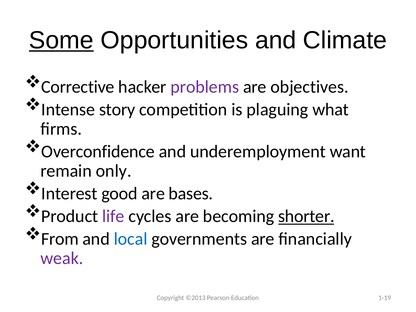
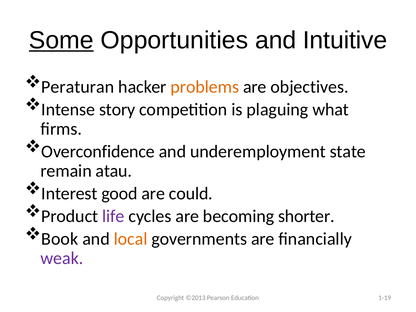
Climate: Climate -> Intuitive
Corrective: Corrective -> Peraturan
problems colour: purple -> orange
want: want -> state
only: only -> atau
bases: bases -> could
shorter underline: present -> none
From: From -> Book
local colour: blue -> orange
